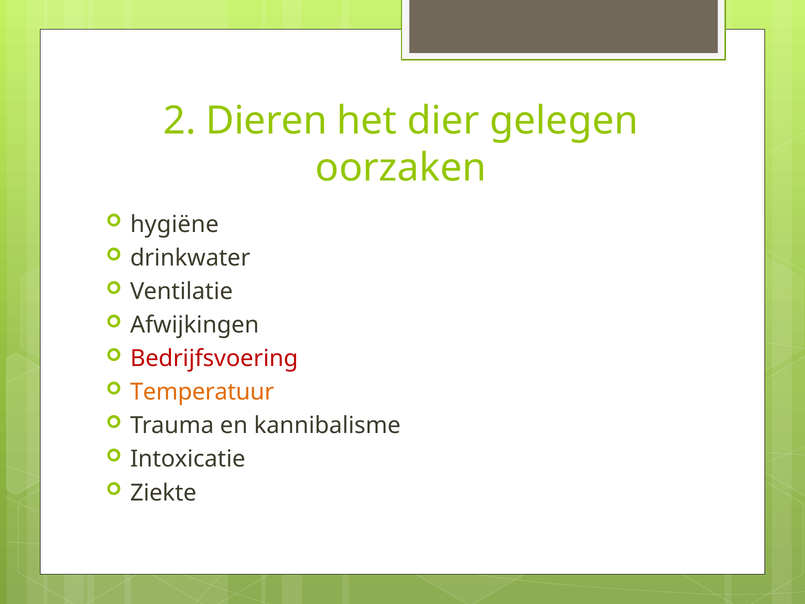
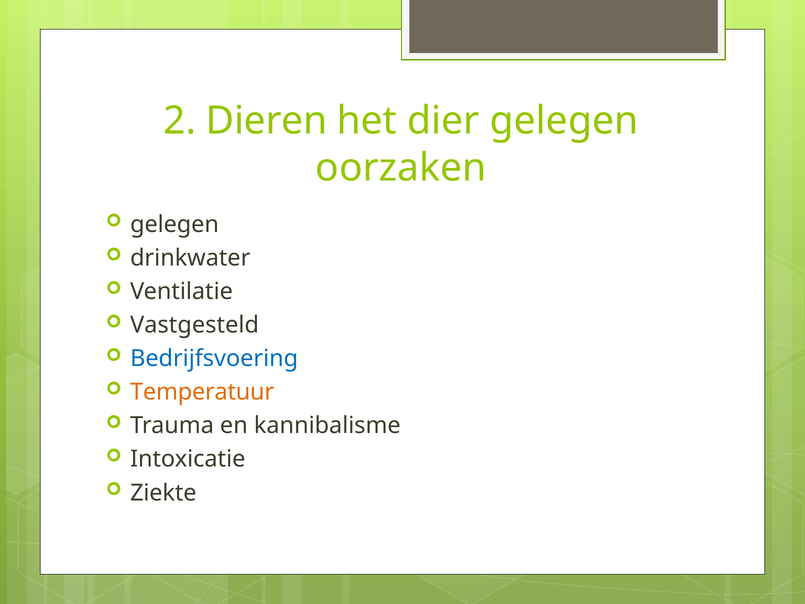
hygiëne at (174, 224): hygiëne -> gelegen
Afwijkingen: Afwijkingen -> Vastgesteld
Bedrijfsvoering colour: red -> blue
